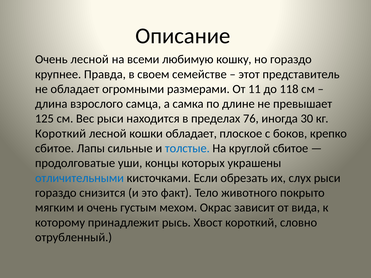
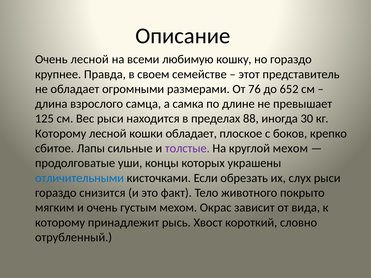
11: 11 -> 76
118: 118 -> 652
76: 76 -> 88
Короткий at (61, 134): Короткий -> Которому
толстые colour: blue -> purple
круглой сбитое: сбитое -> мехом
